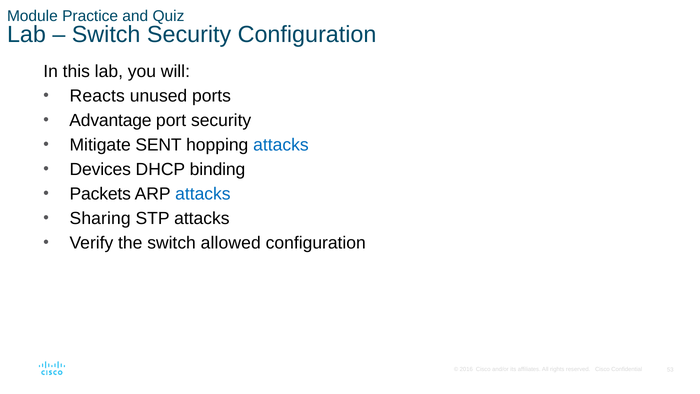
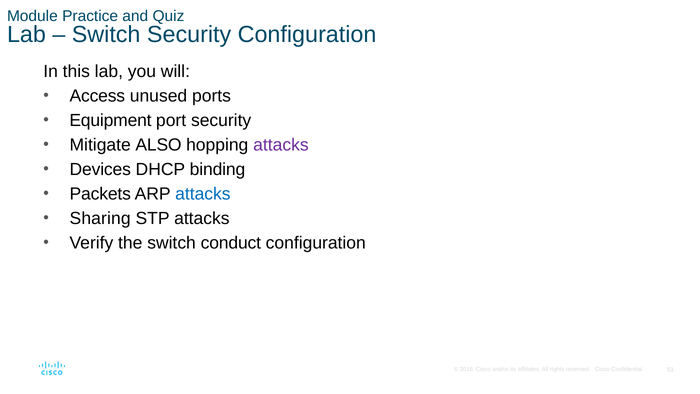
Reacts: Reacts -> Access
Advantage: Advantage -> Equipment
SENT: SENT -> ALSO
attacks at (281, 145) colour: blue -> purple
allowed: allowed -> conduct
